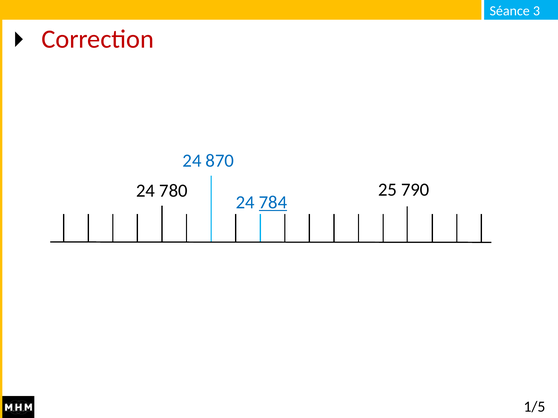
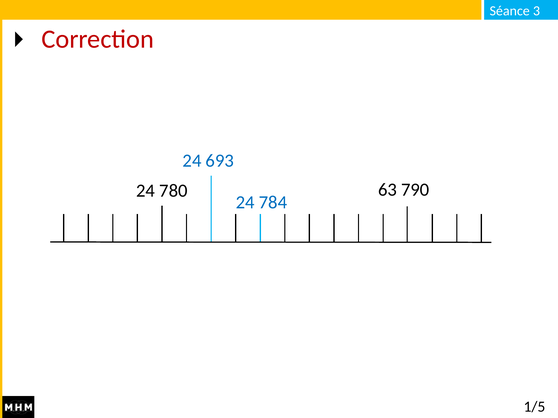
870: 870 -> 693
25: 25 -> 63
784 underline: present -> none
